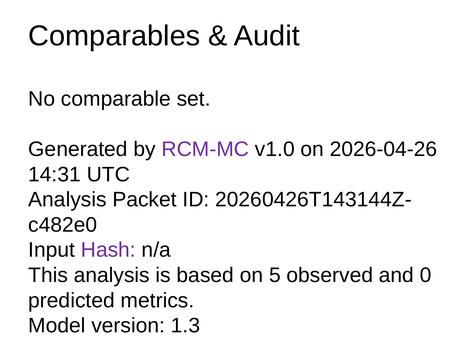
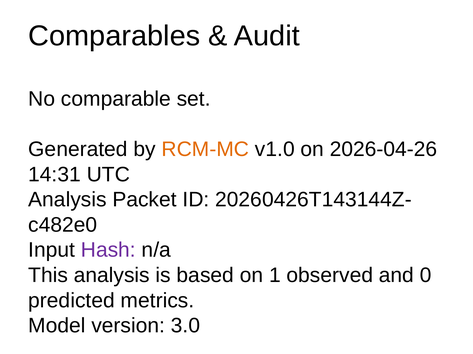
RCM-MC colour: purple -> orange
5: 5 -> 1
1.3: 1.3 -> 3.0
